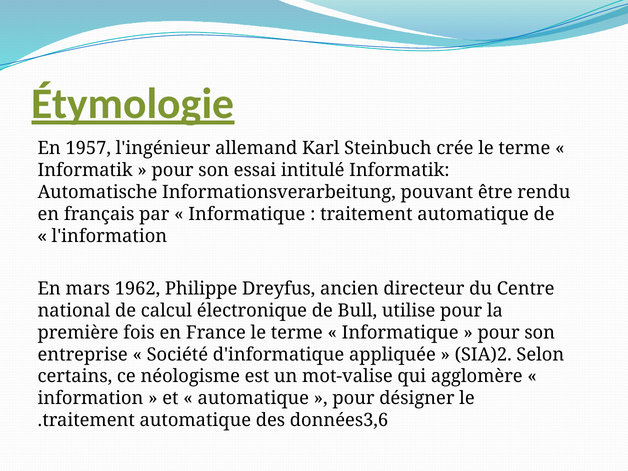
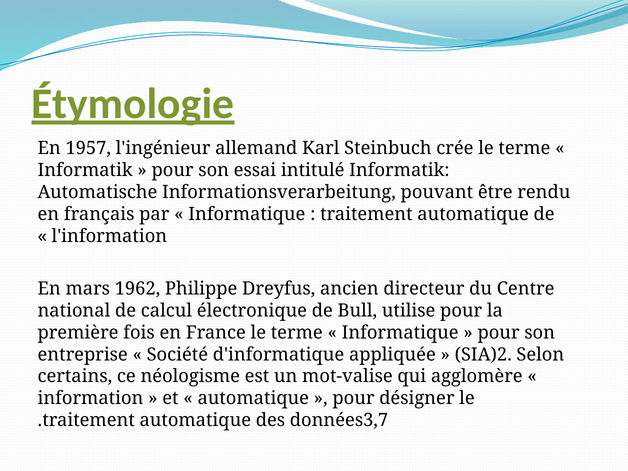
données3,6: données3,6 -> données3,7
